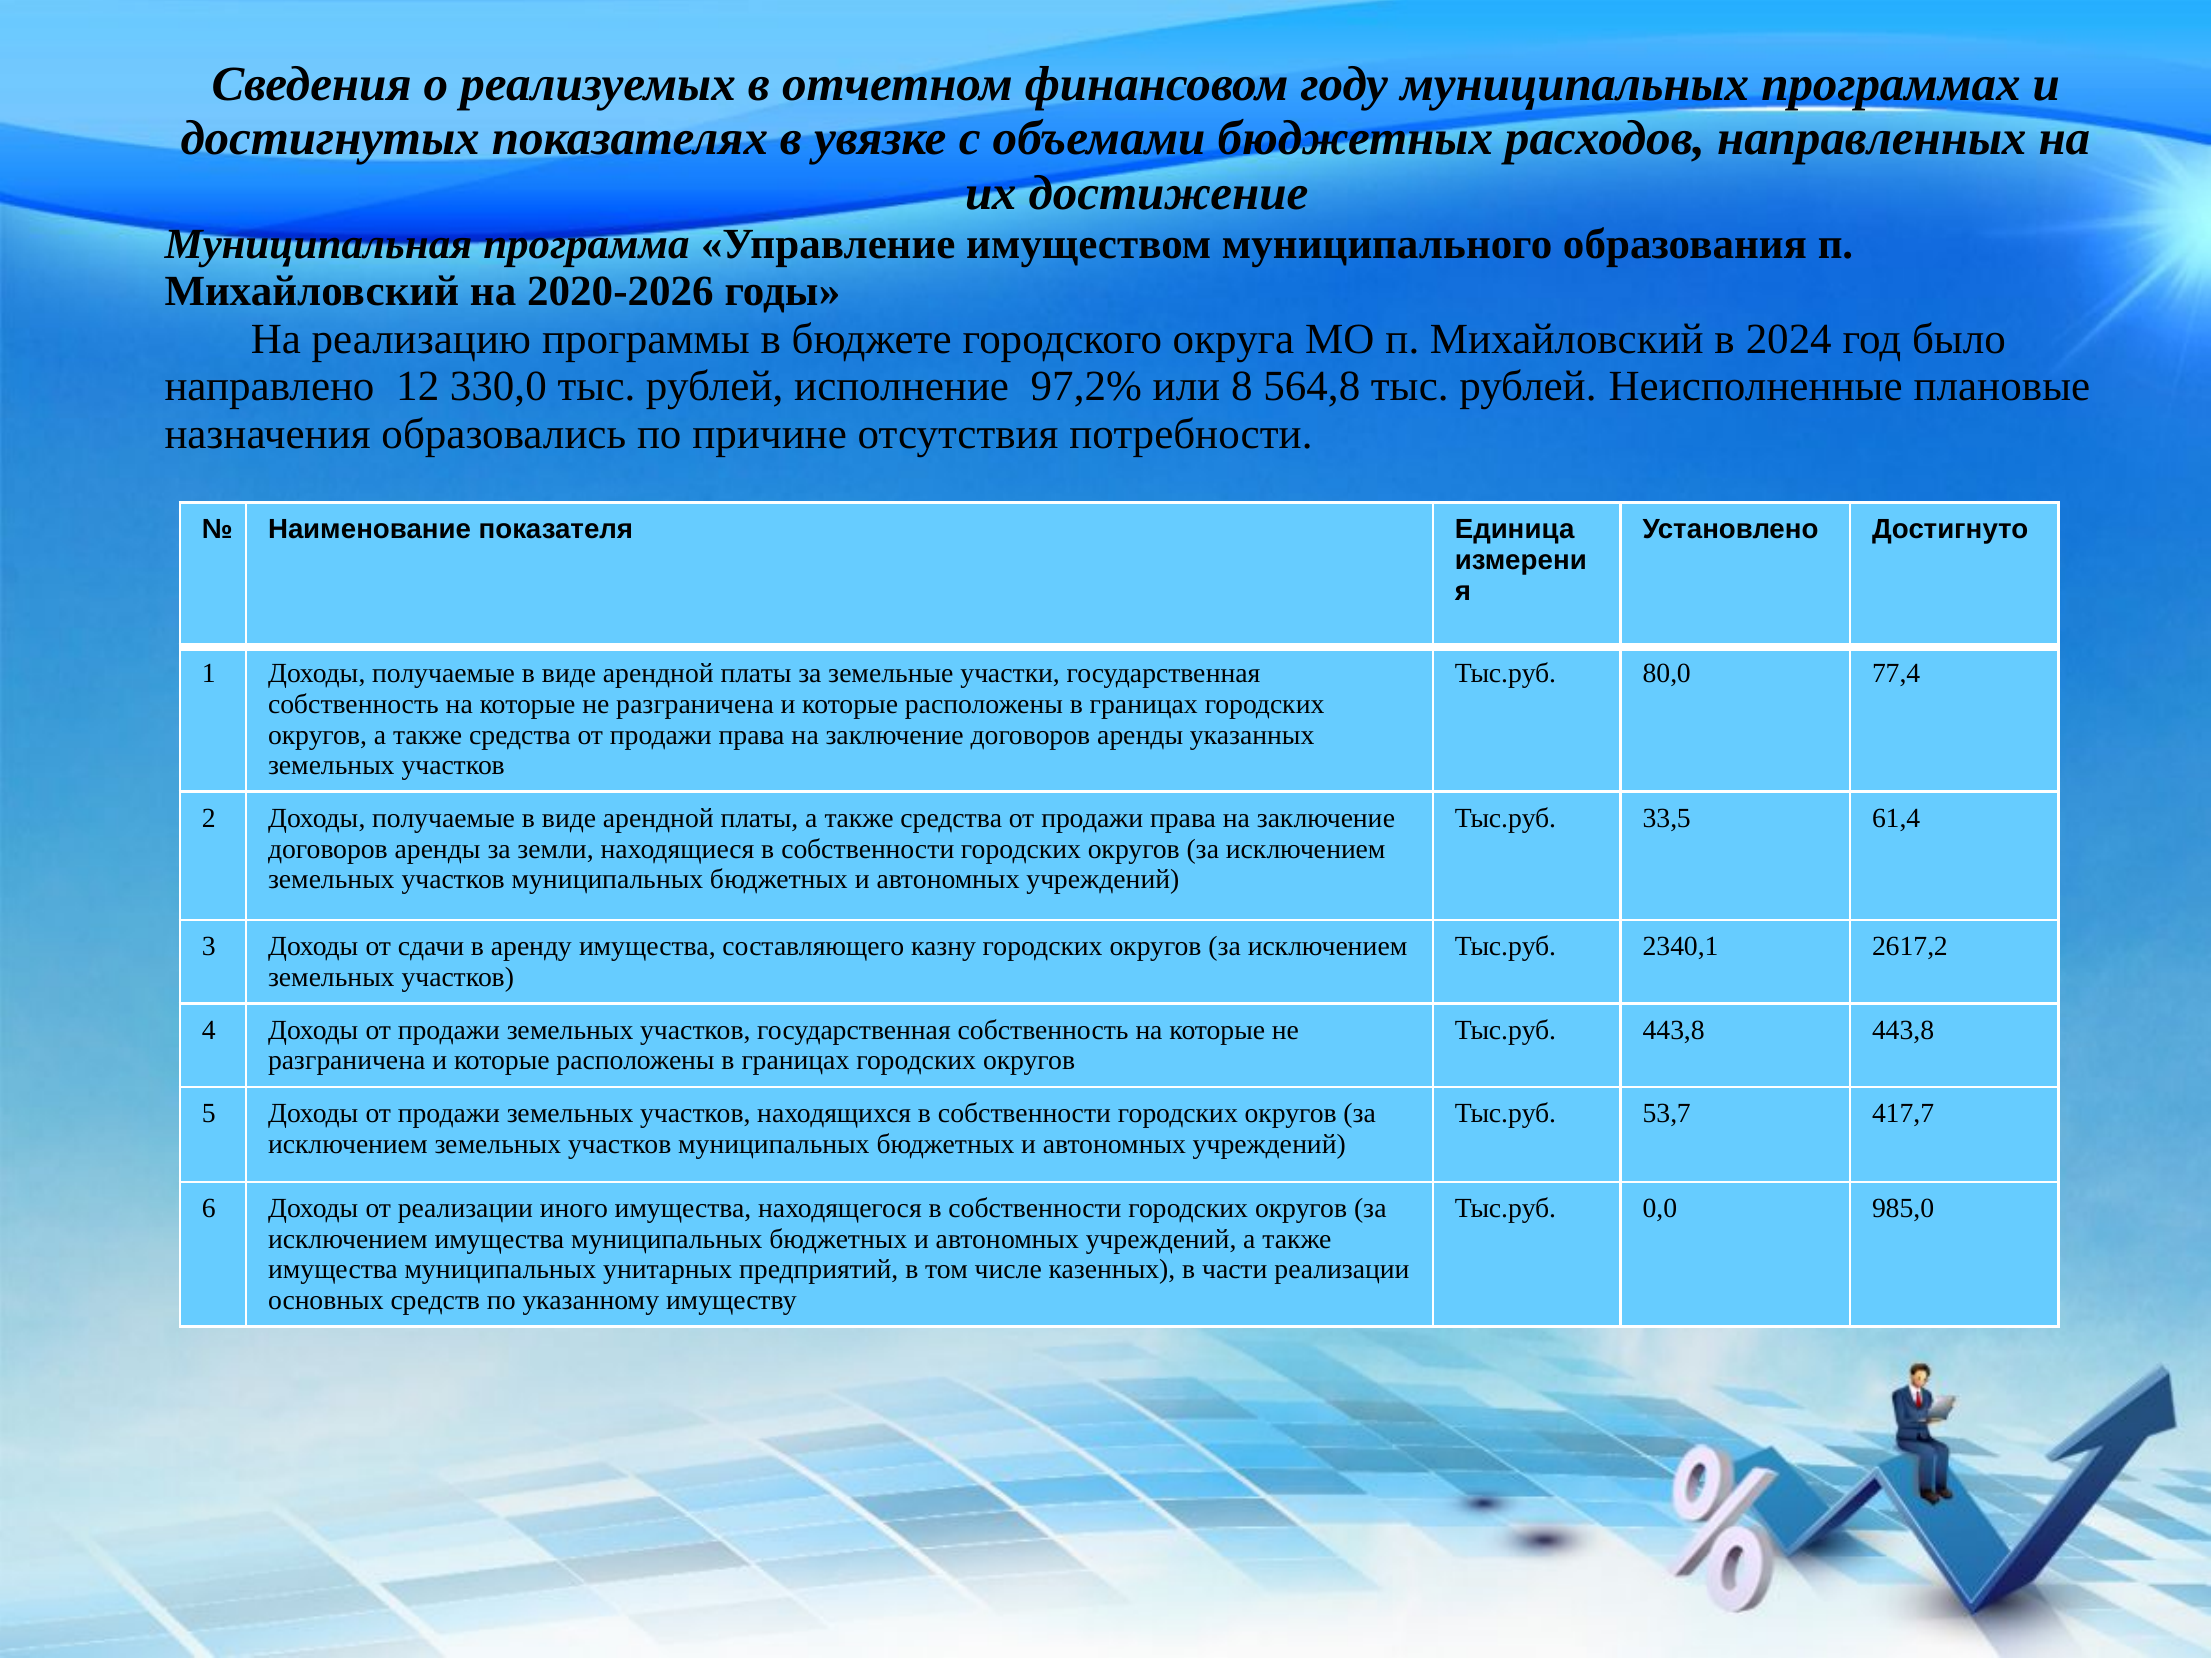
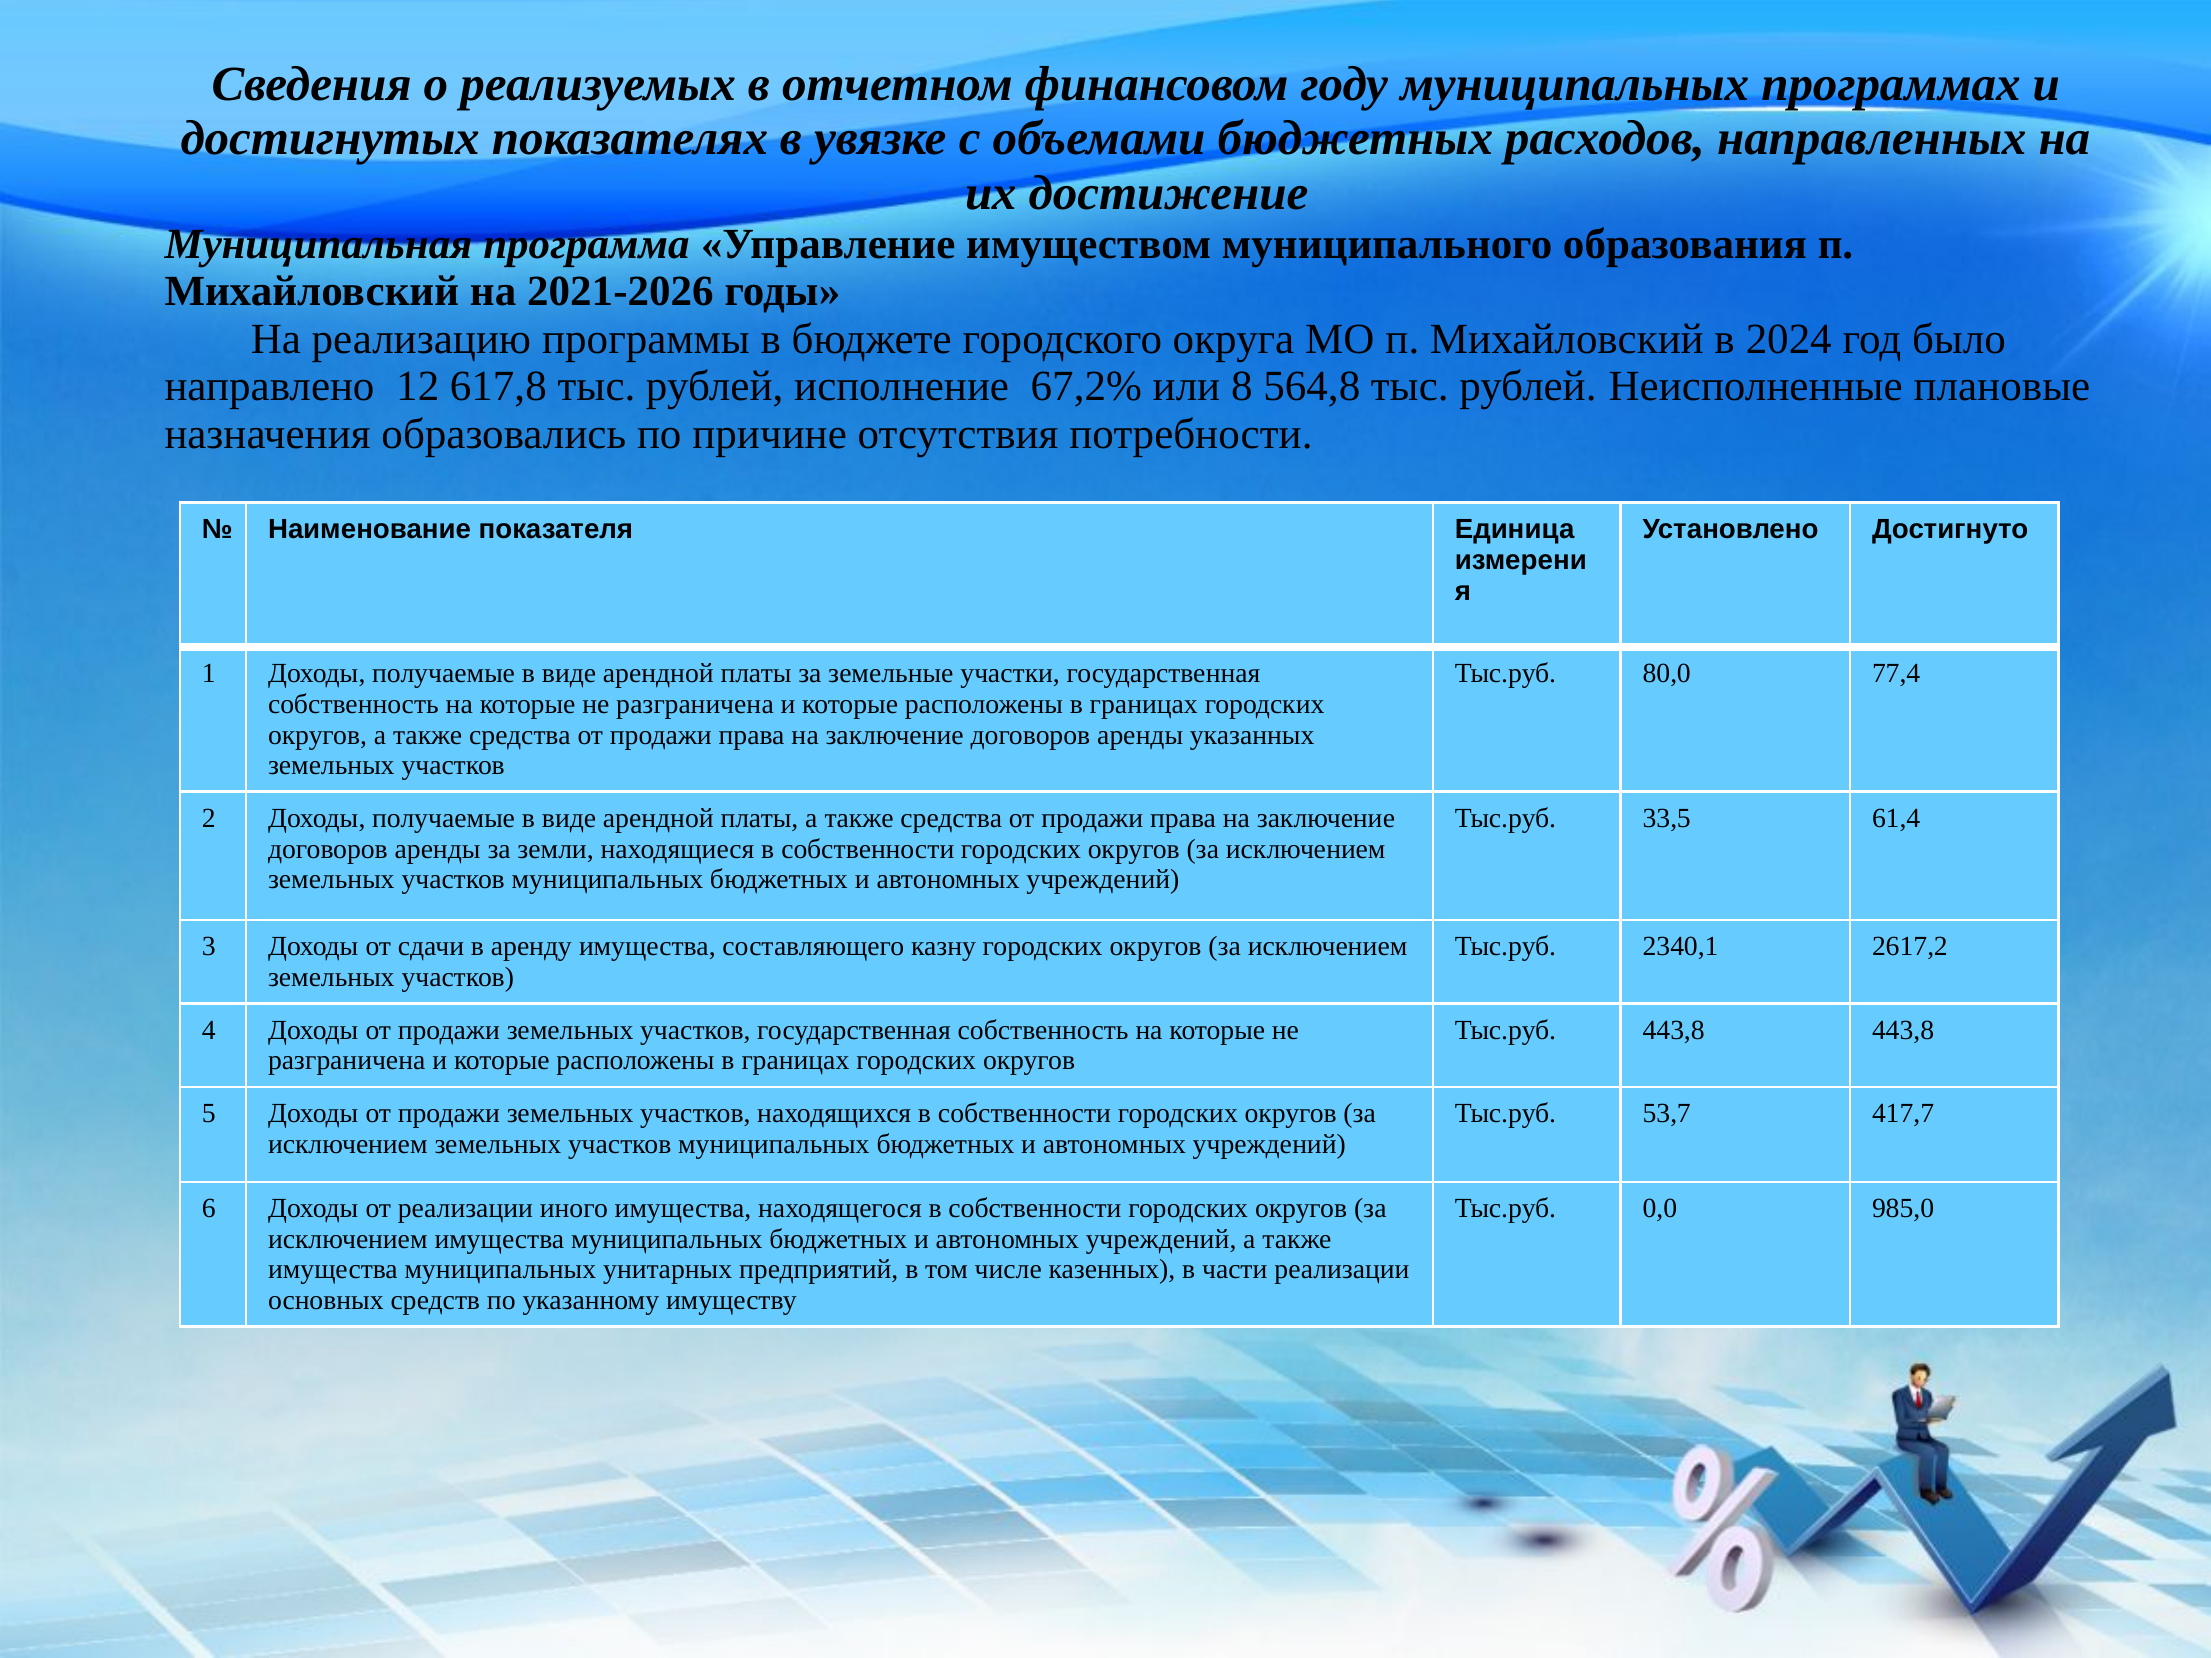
2020-2026: 2020-2026 -> 2021-2026
330,0: 330,0 -> 617,8
97,2%: 97,2% -> 67,2%
